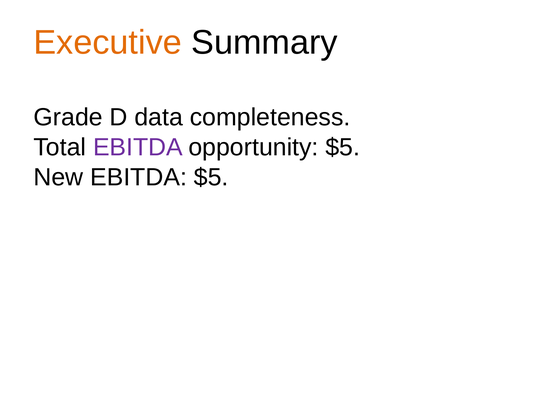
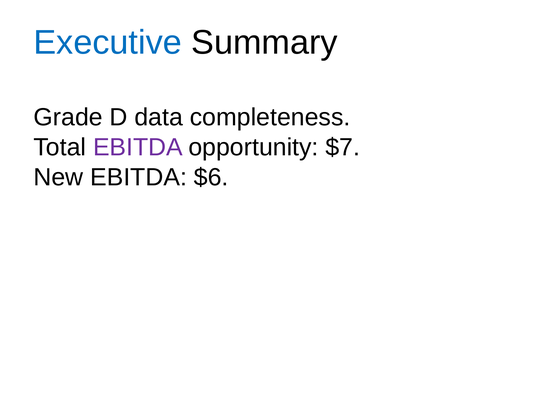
Executive colour: orange -> blue
opportunity $5: $5 -> $7
EBITDA $5: $5 -> $6
